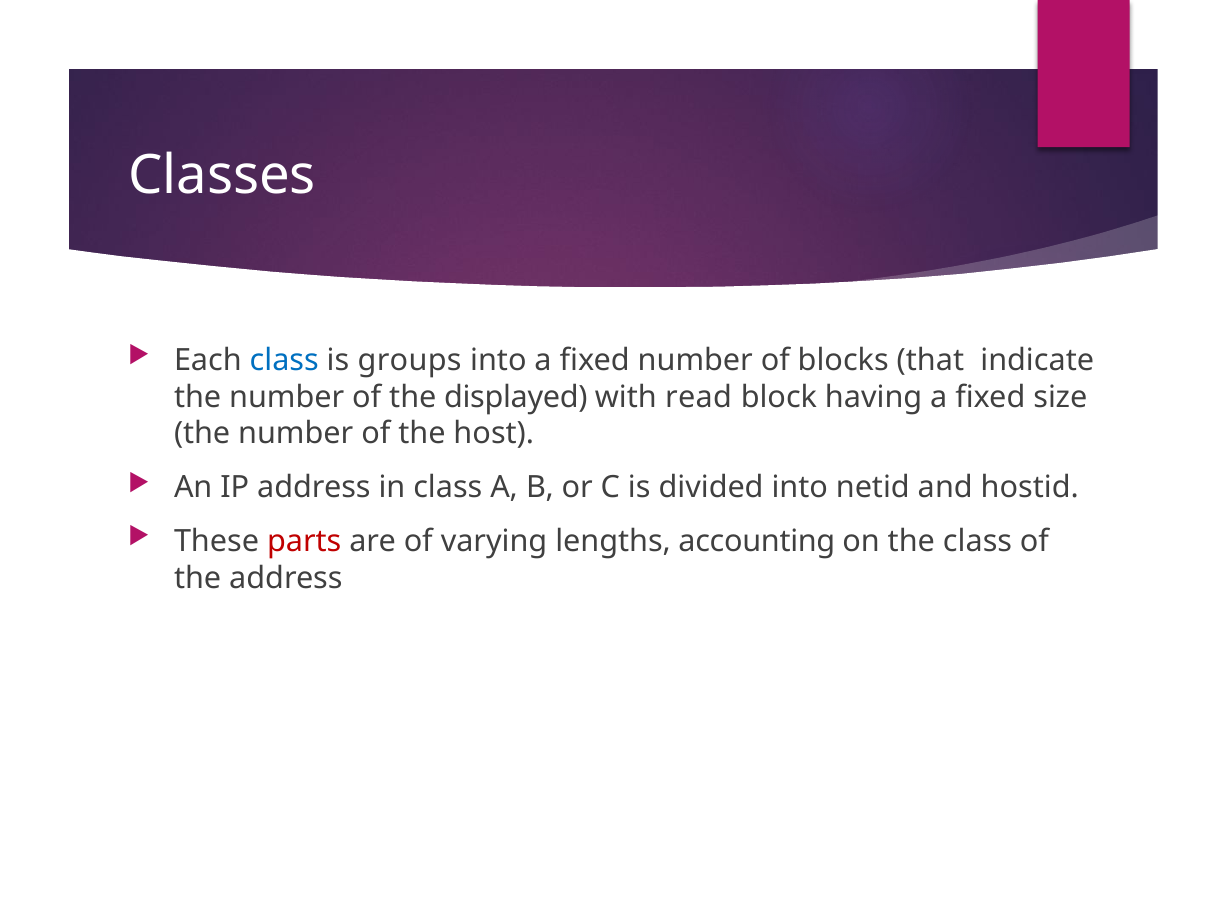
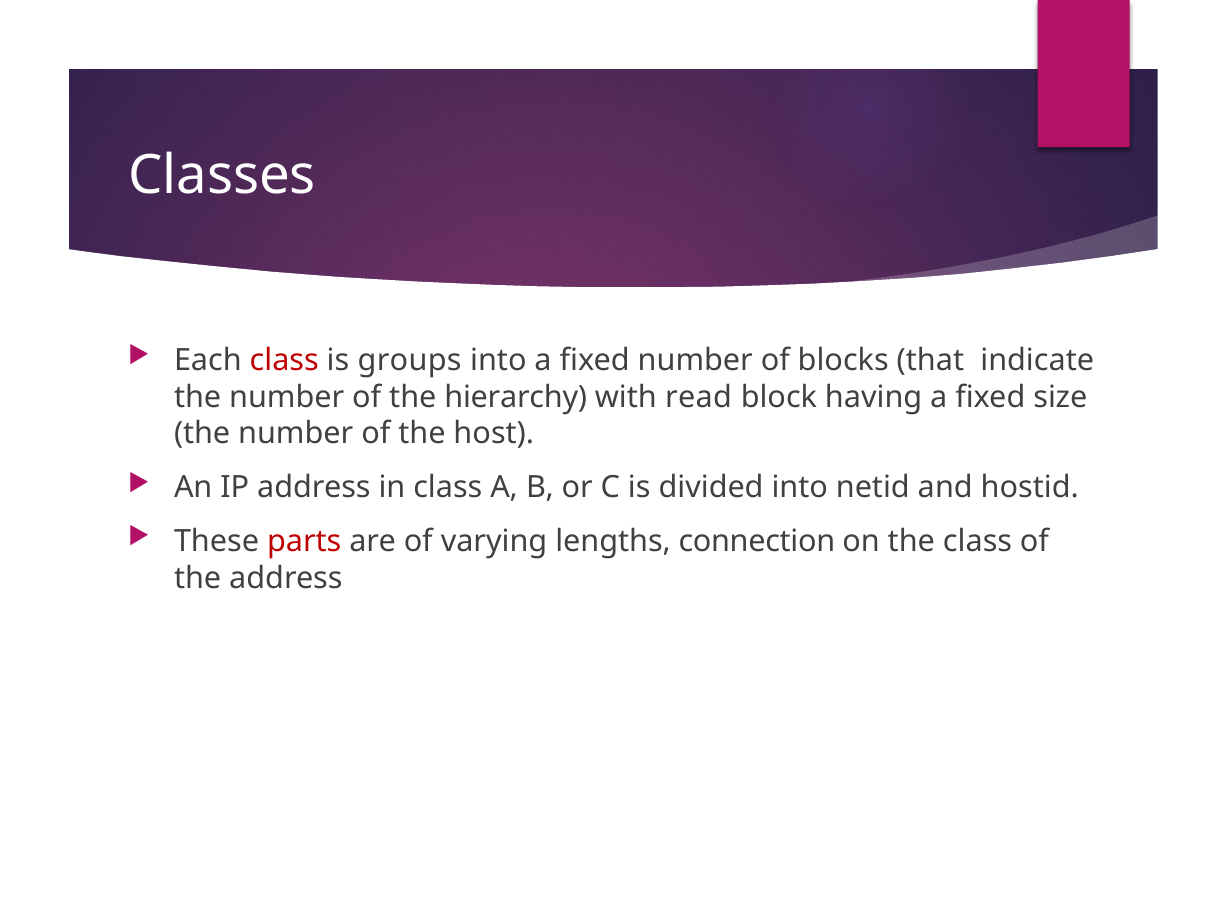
class at (284, 360) colour: blue -> red
displayed: displayed -> hierarchy
accounting: accounting -> connection
